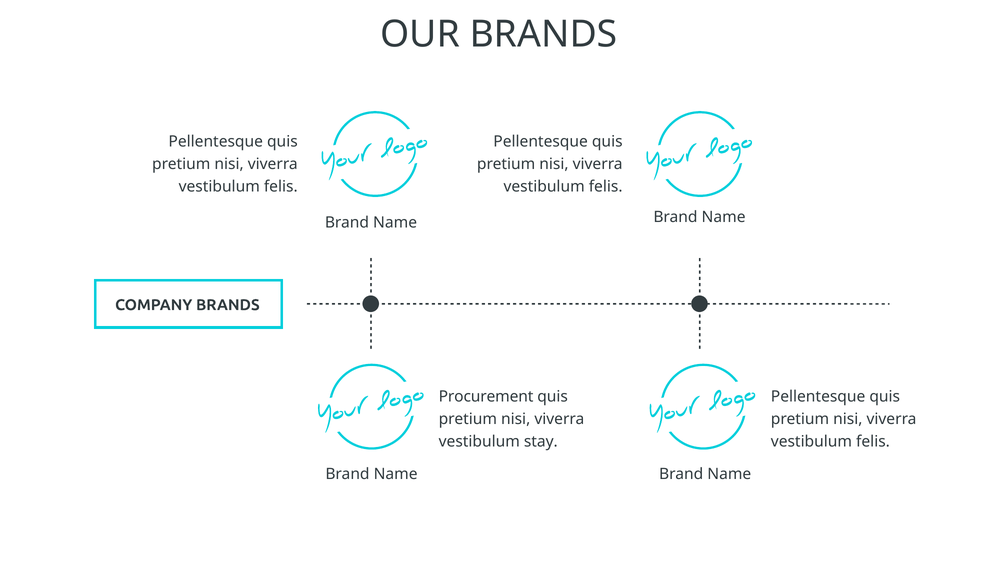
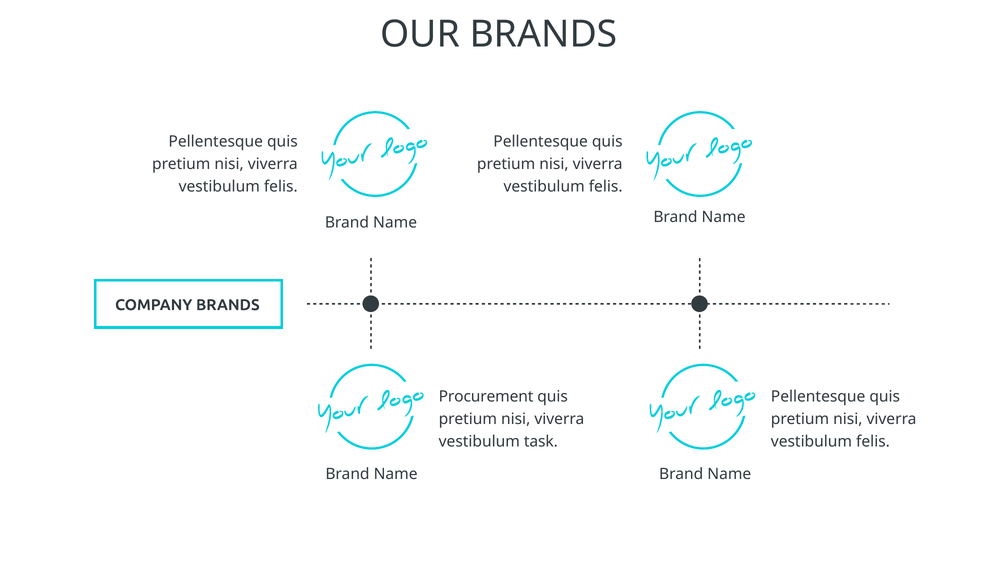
stay: stay -> task
